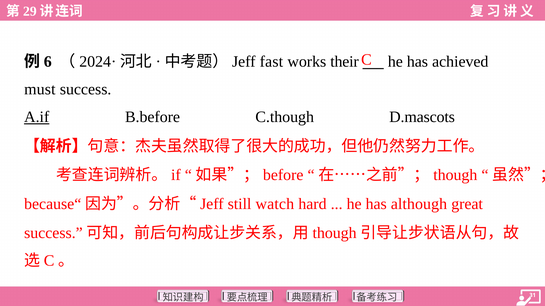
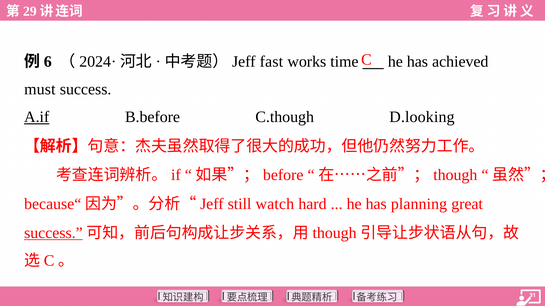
their: their -> time
D.mascots: D.mascots -> D.looking
although: although -> planning
success at (53, 233) underline: none -> present
